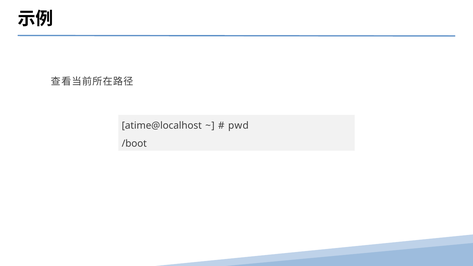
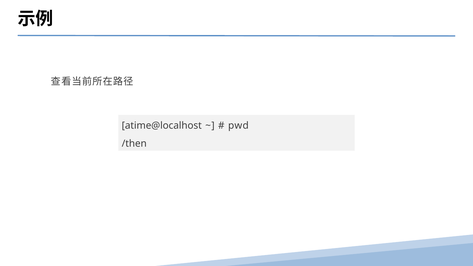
/boot: /boot -> /then
